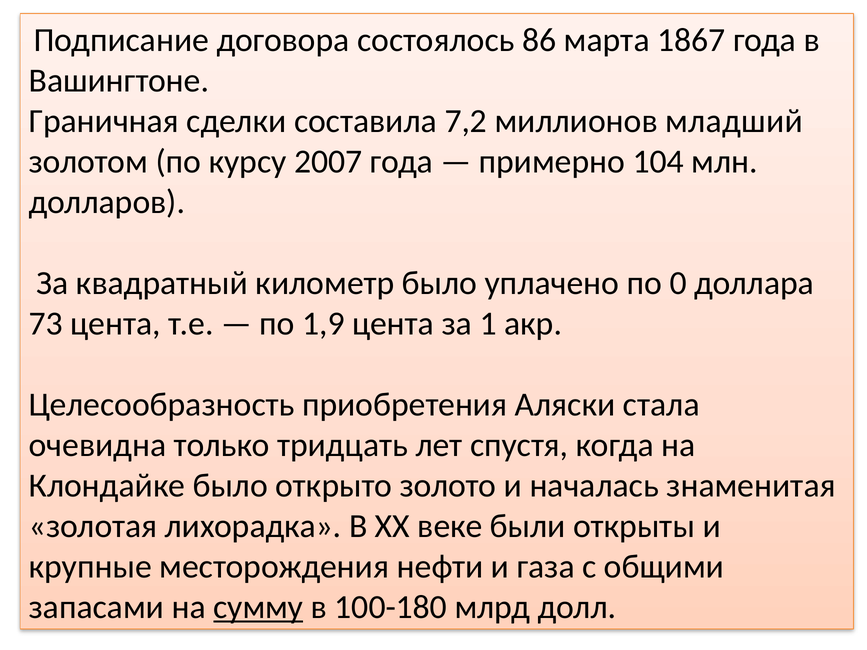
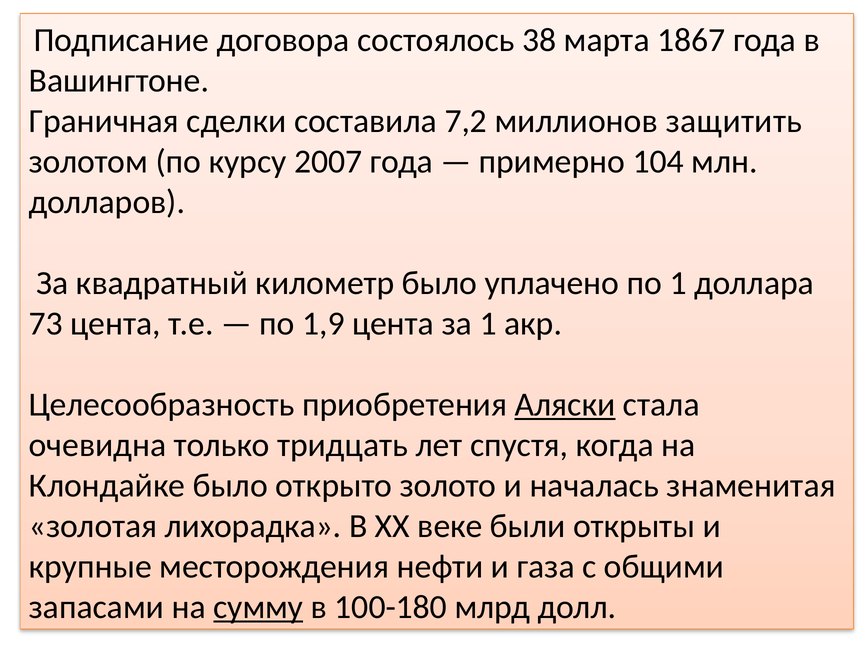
86: 86 -> 38
младший: младший -> защитить
по 0: 0 -> 1
Аляски underline: none -> present
